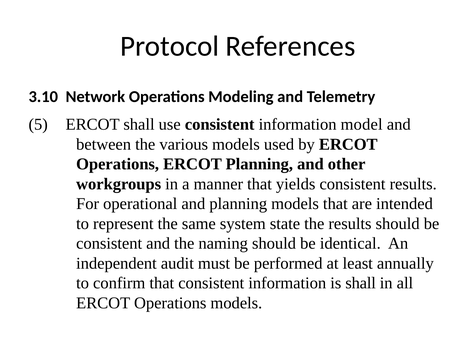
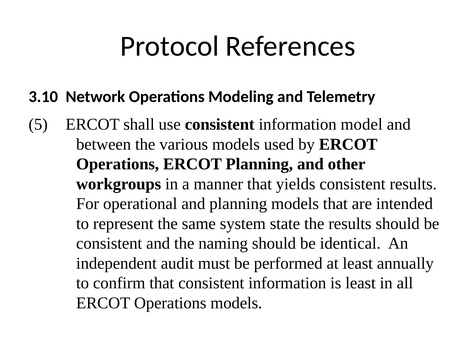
is shall: shall -> least
